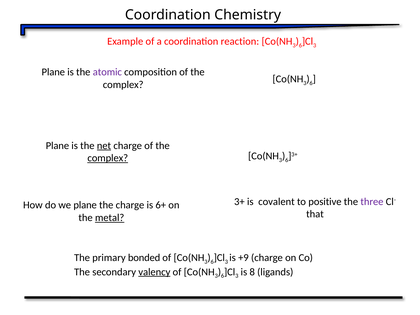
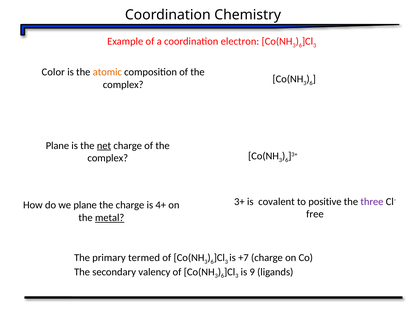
reaction: reaction -> electron
Plane at (53, 72): Plane -> Color
atomic colour: purple -> orange
complex at (108, 158) underline: present -> none
6+: 6+ -> 4+
that: that -> free
bonded: bonded -> termed
+9: +9 -> +7
valency underline: present -> none
8: 8 -> 9
